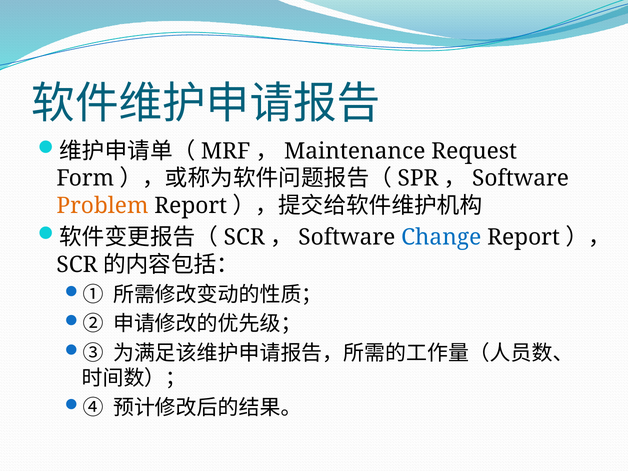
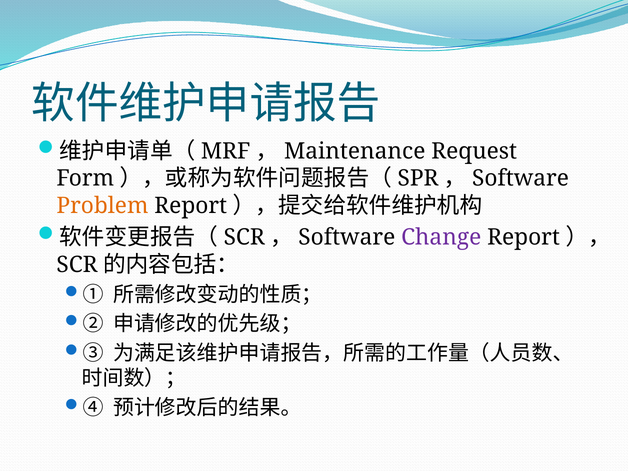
Change colour: blue -> purple
